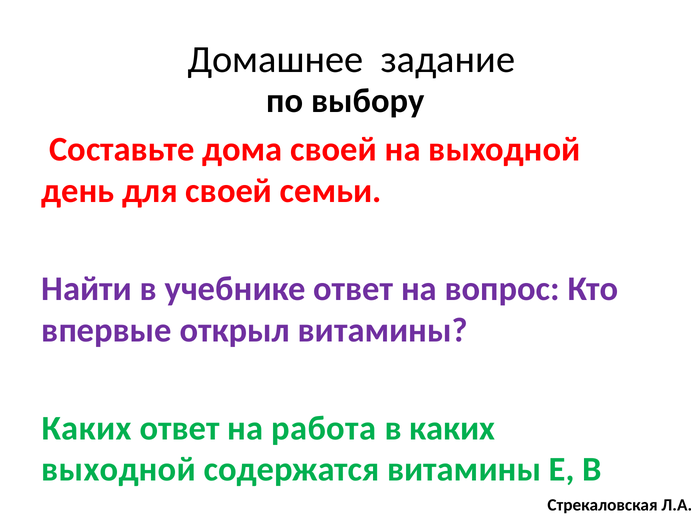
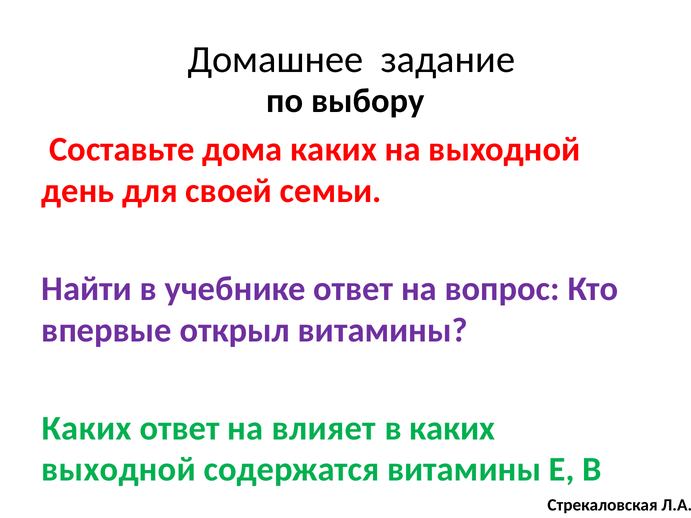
дома своей: своей -> каких
работа: работа -> влияет
